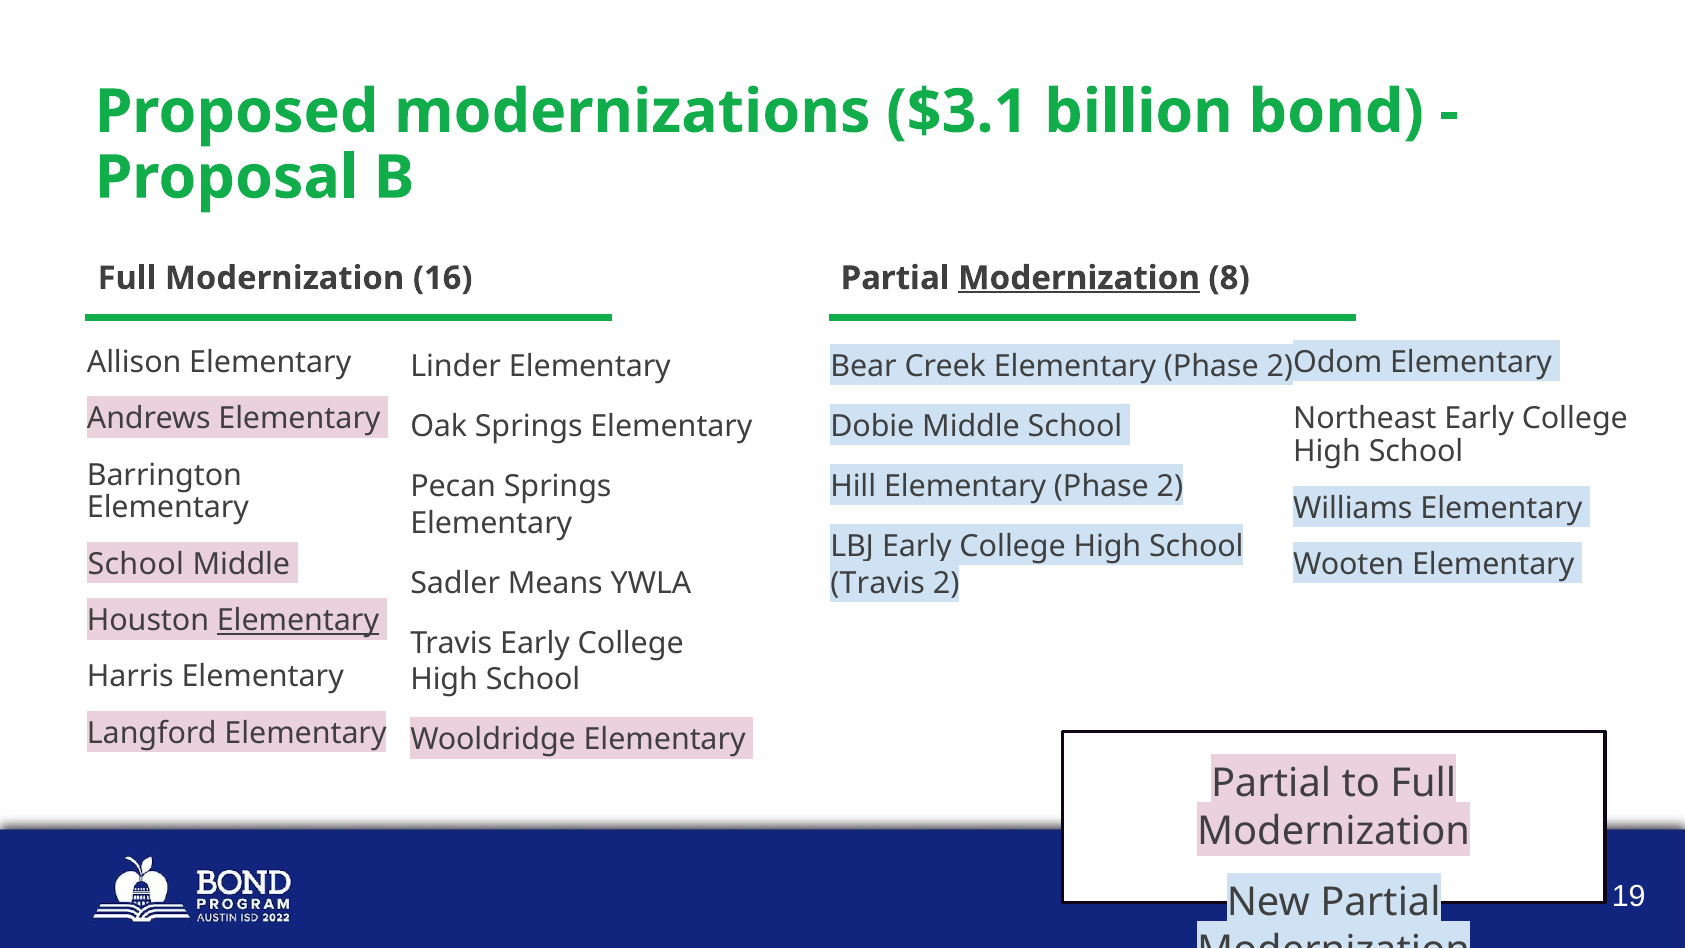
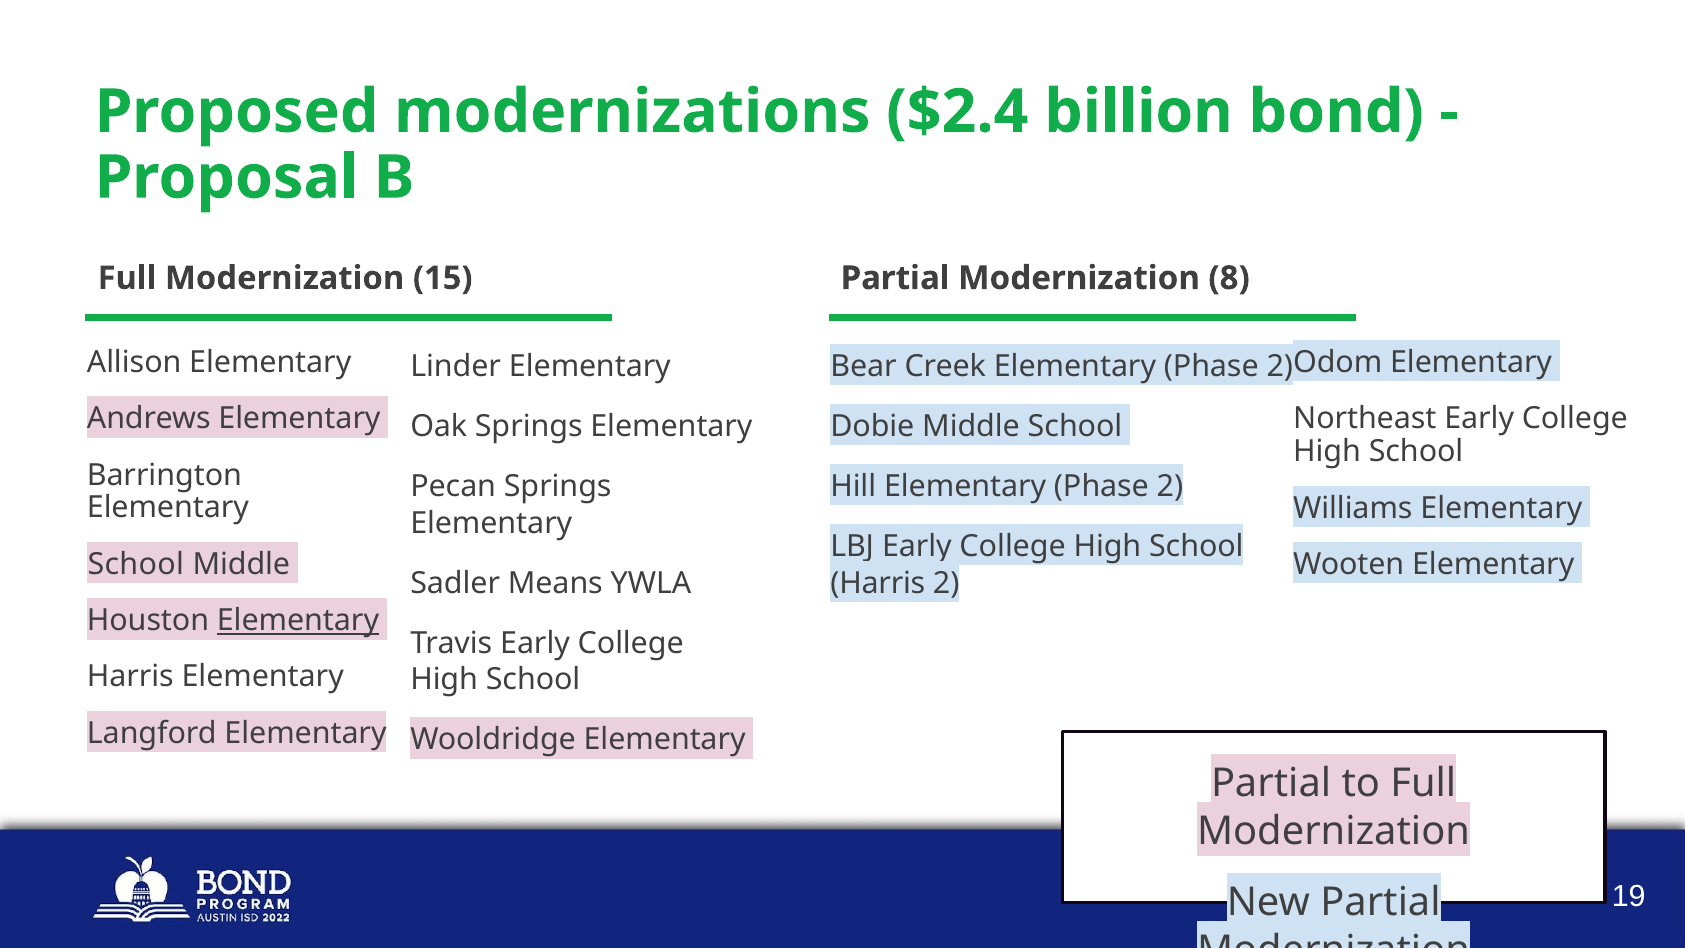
$3.1: $3.1 -> $2.4
Modernization at (1079, 278) underline: present -> none
16: 16 -> 15
Travis at (878, 583): Travis -> Harris
